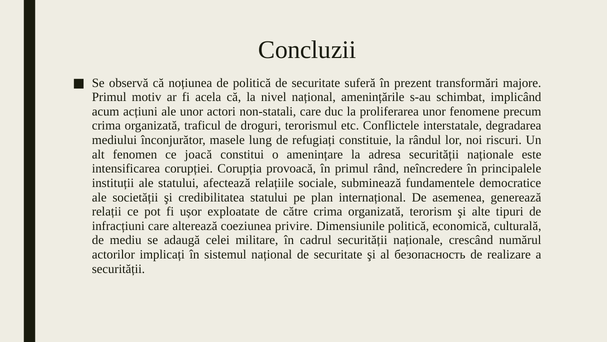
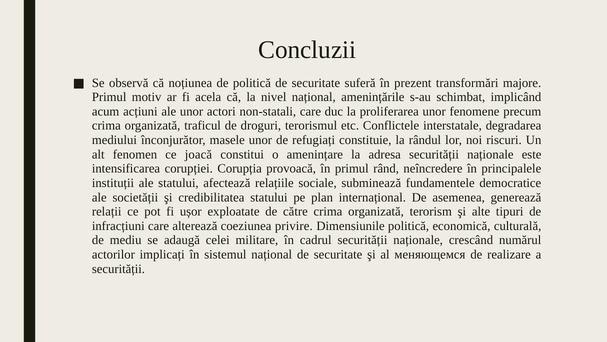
masele lung: lung -> unor
безопасность: безопасность -> меняющемся
